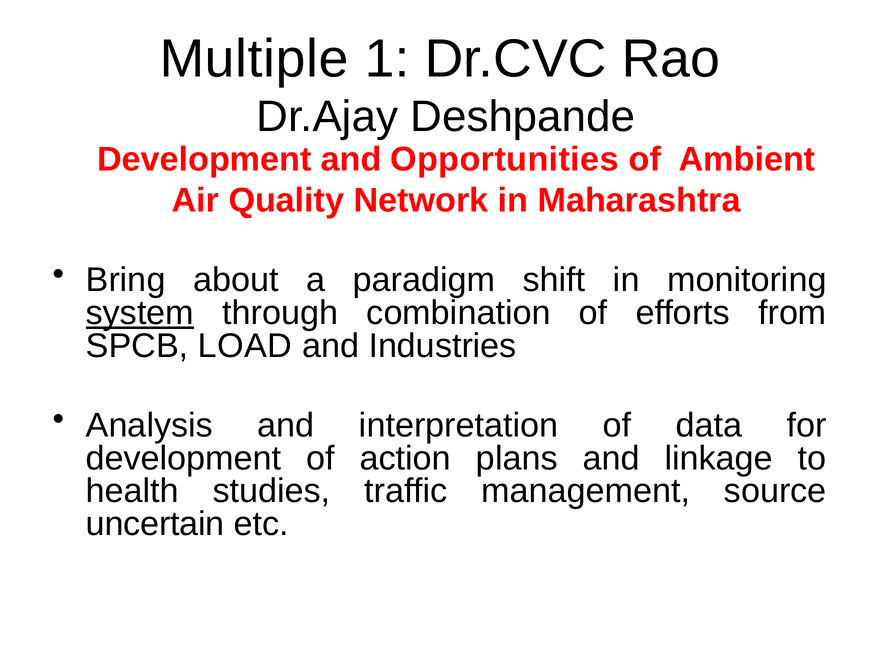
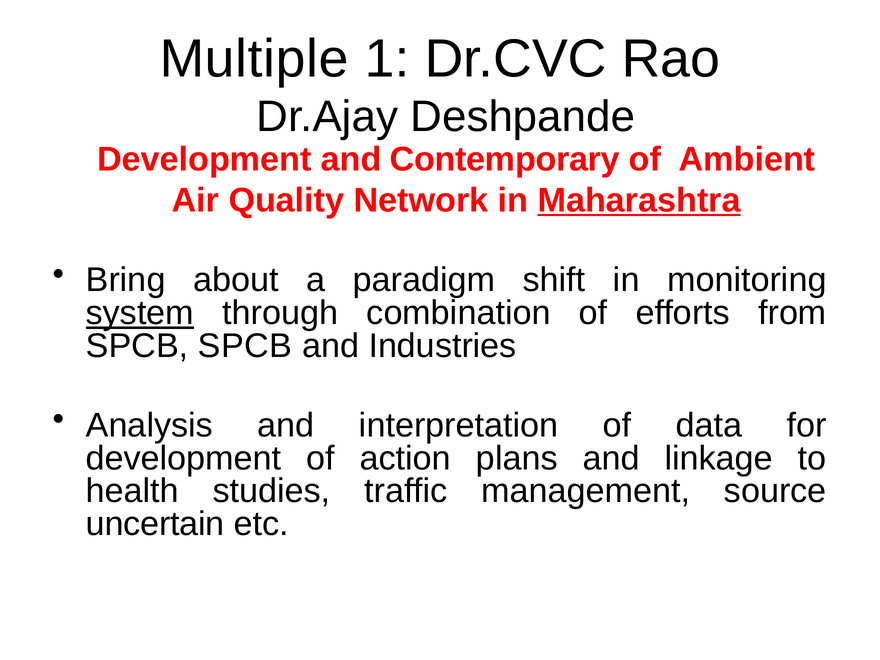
Opportunities: Opportunities -> Contemporary
Maharashtra underline: none -> present
SPCB LOAD: LOAD -> SPCB
